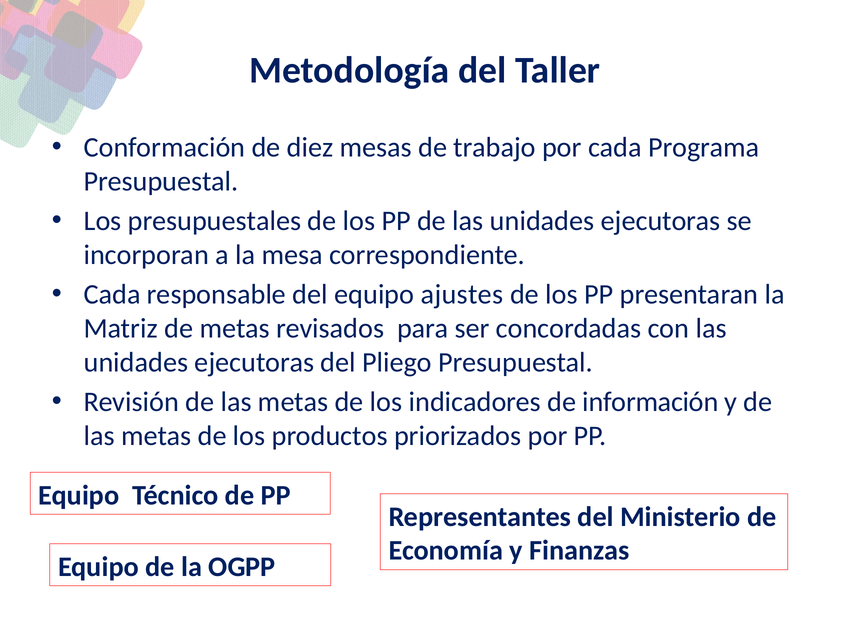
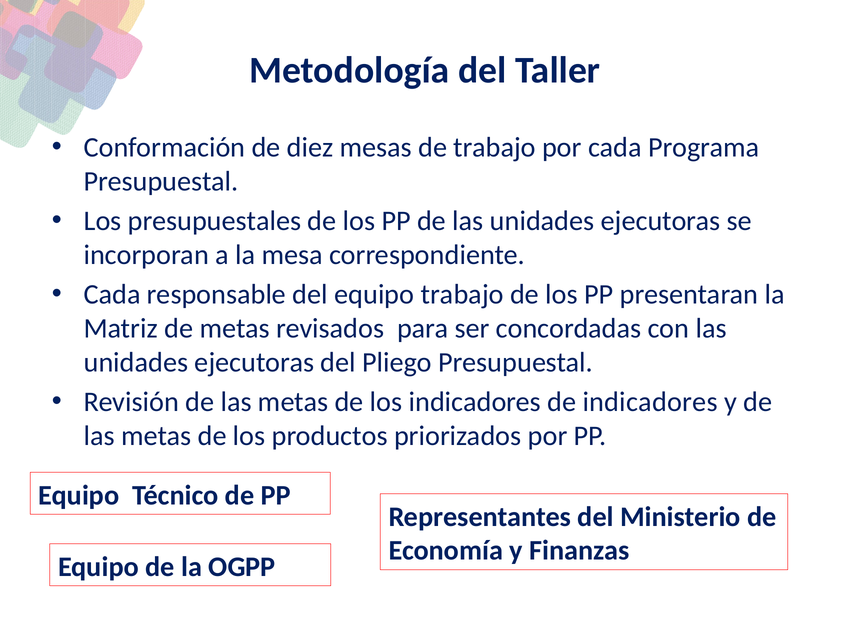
equipo ajustes: ajustes -> trabajo
de información: información -> indicadores
